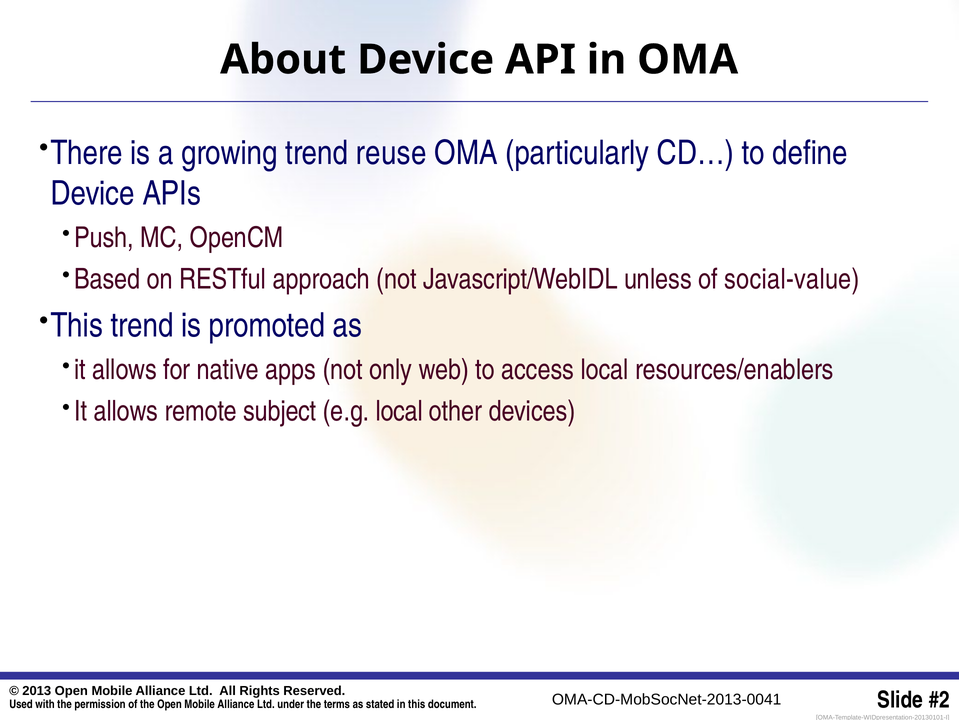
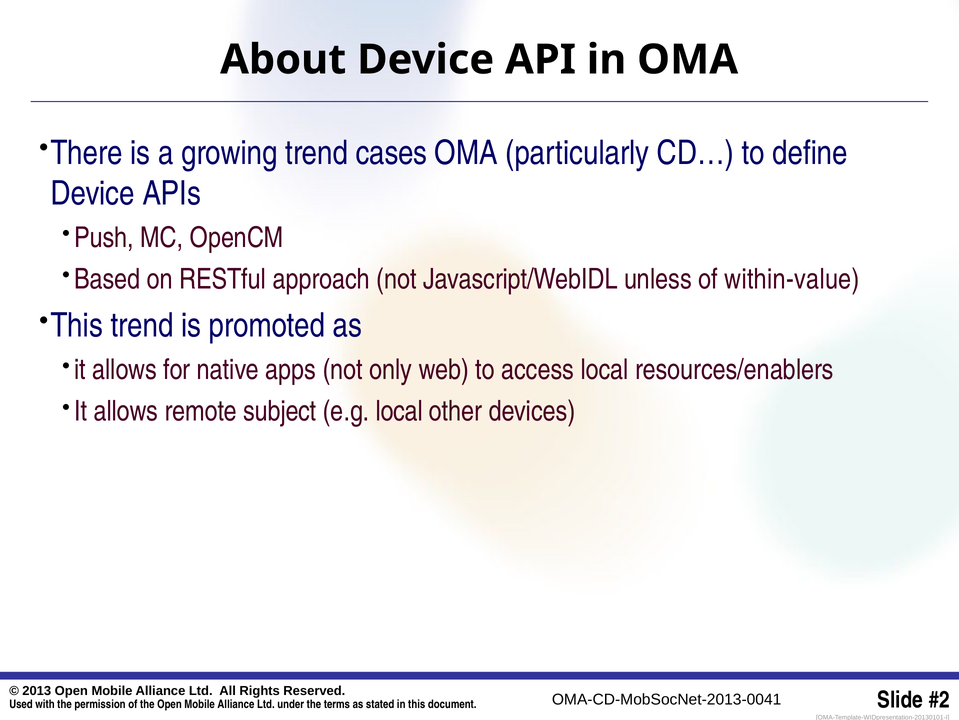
reuse: reuse -> cases
social-value: social-value -> within-value
